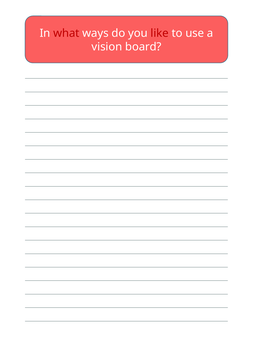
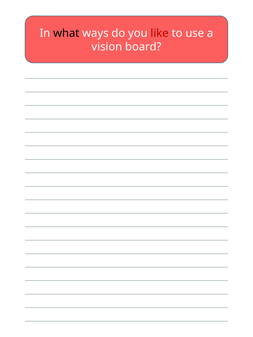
what colour: red -> black
